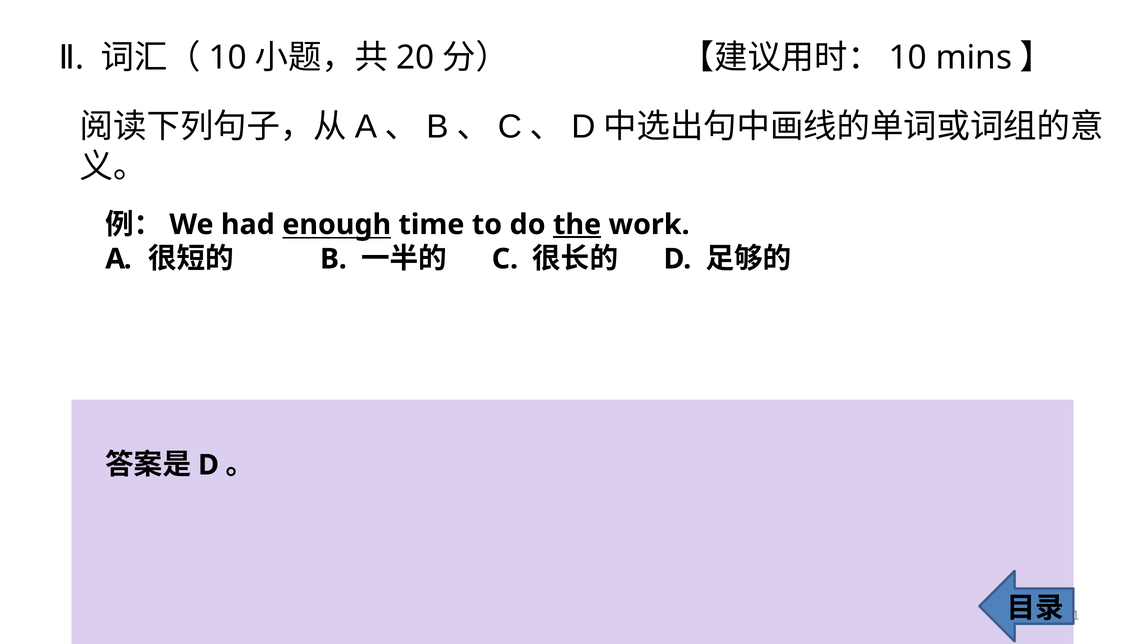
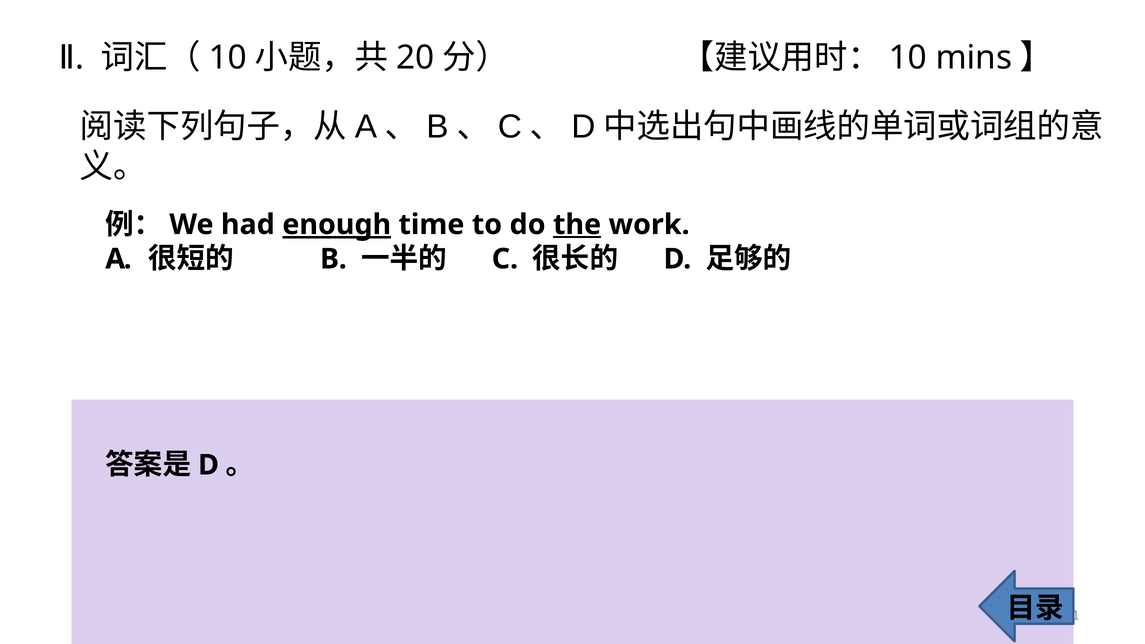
enough underline: none -> present
